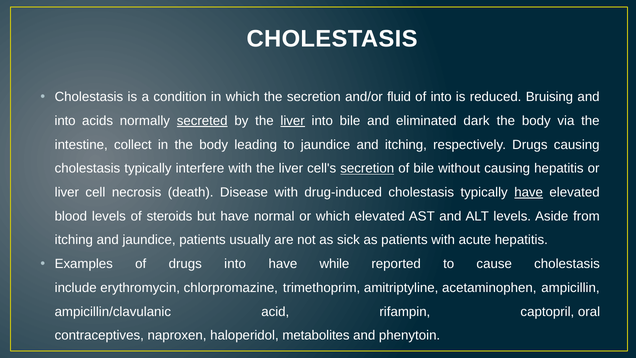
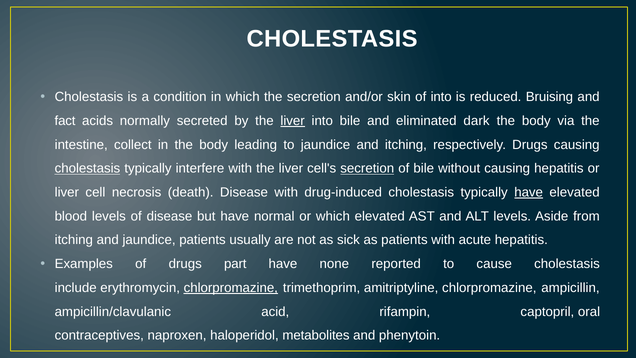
fluid: fluid -> skin
into at (65, 121): into -> fact
secreted underline: present -> none
cholestasis at (87, 168) underline: none -> present
of steroids: steroids -> disease
drugs into: into -> part
while: while -> none
chlorpromazine at (231, 288) underline: none -> present
amitriptyline acetaminophen: acetaminophen -> chlorpromazine
